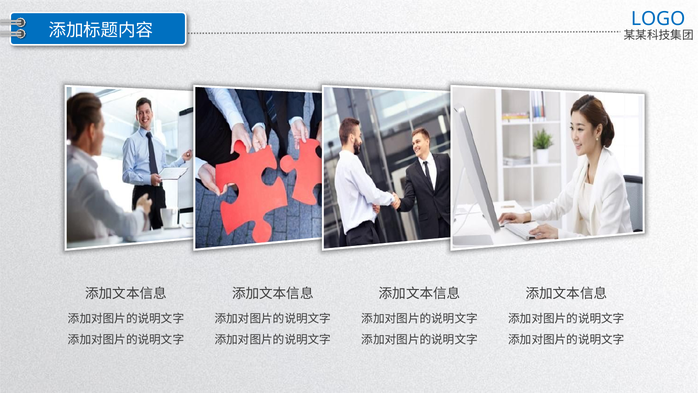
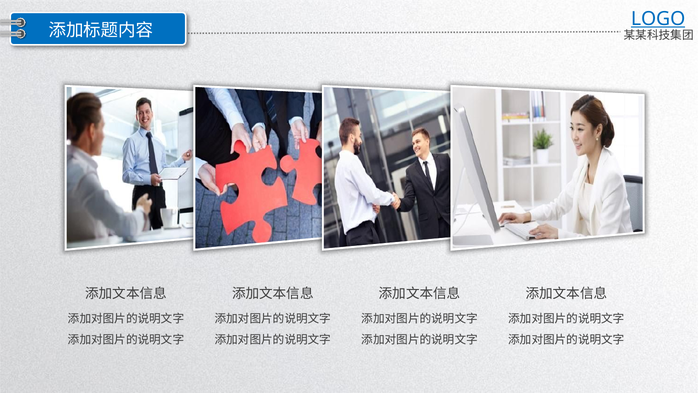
LOGO underline: none -> present
